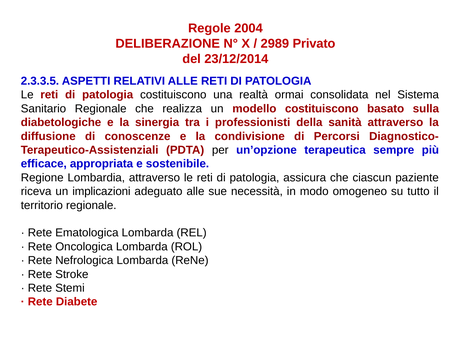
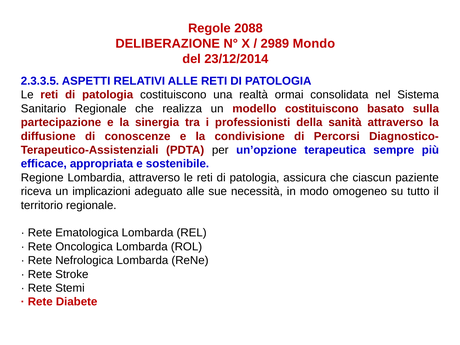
2004: 2004 -> 2088
Privato: Privato -> Mondo
diabetologiche: diabetologiche -> partecipazione
